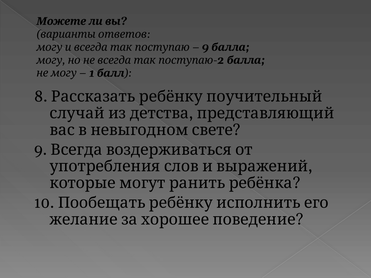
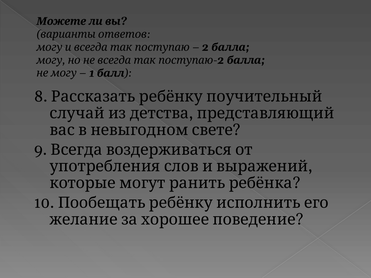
9 at (205, 47): 9 -> 2
